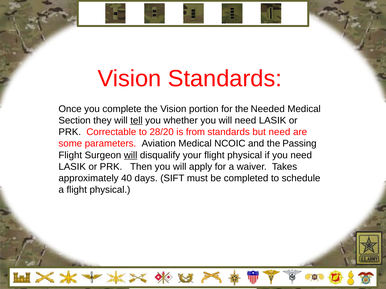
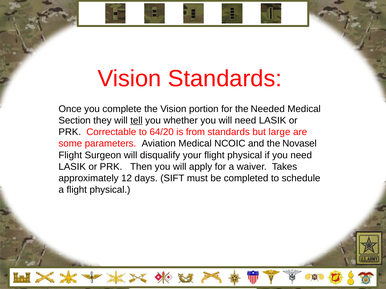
28/20: 28/20 -> 64/20
but need: need -> large
Passing: Passing -> Novasel
will at (131, 155) underline: present -> none
40: 40 -> 12
